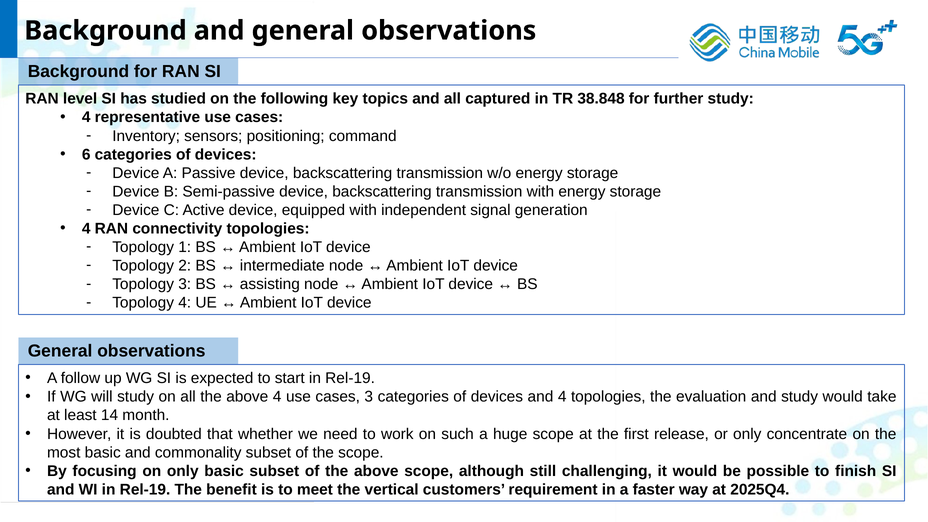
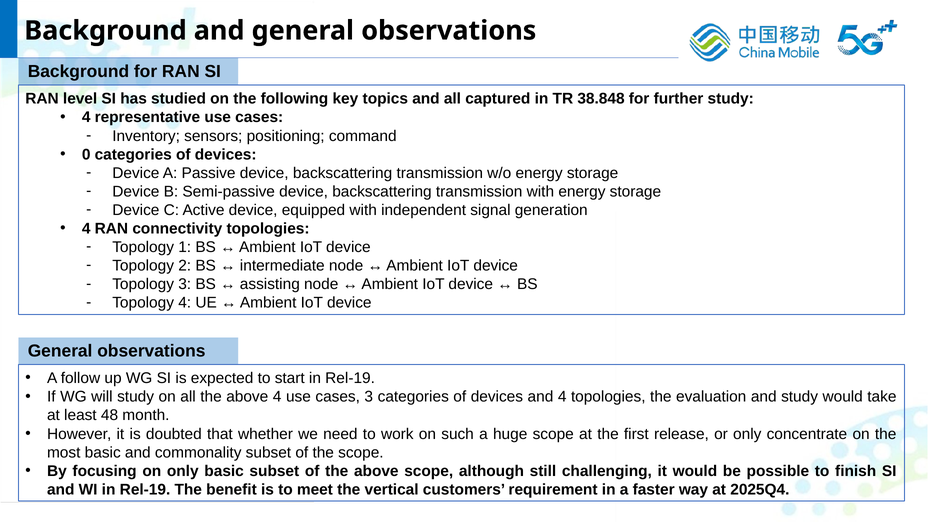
6: 6 -> 0
14: 14 -> 48
